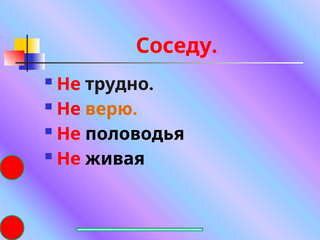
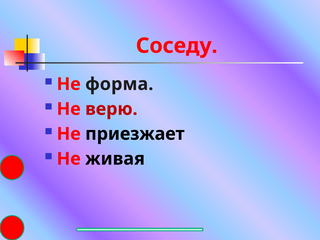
трудно: трудно -> форма
верю colour: orange -> red
половодья: половодья -> приезжает
